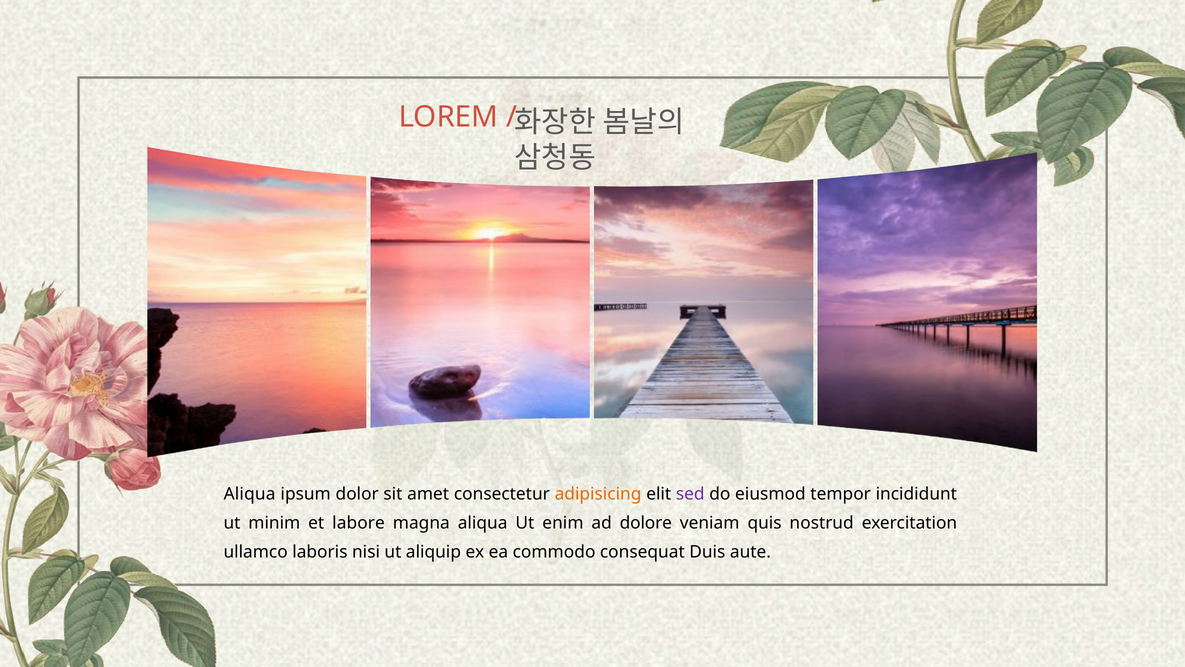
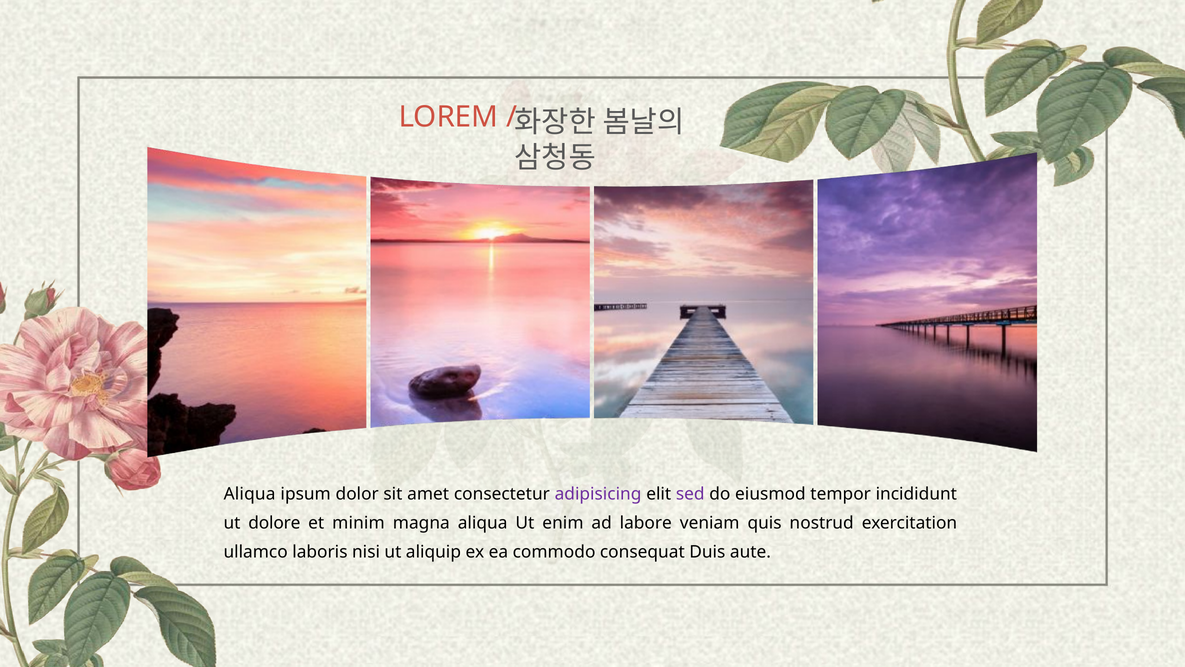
adipisicing colour: orange -> purple
minim: minim -> dolore
labore: labore -> minim
dolore: dolore -> labore
